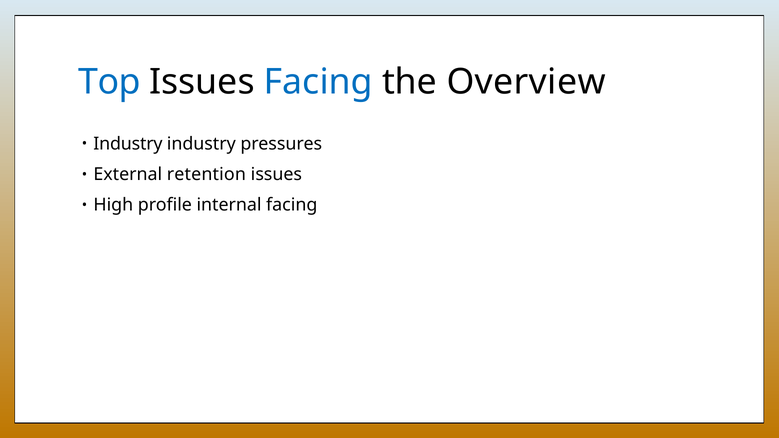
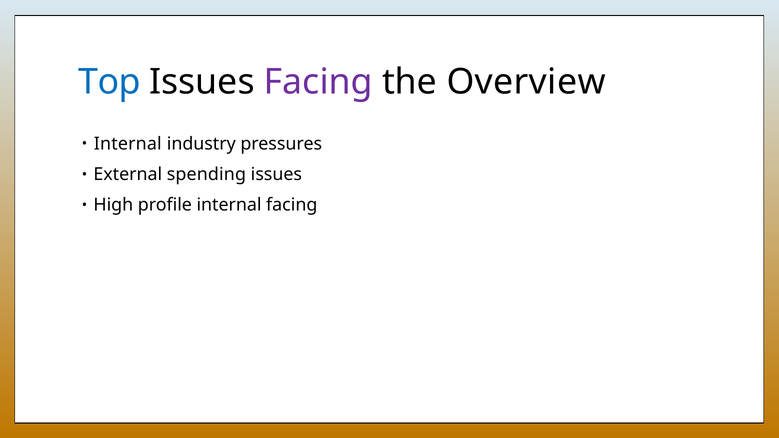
Facing at (318, 82) colour: blue -> purple
Industry at (128, 144): Industry -> Internal
retention: retention -> spending
